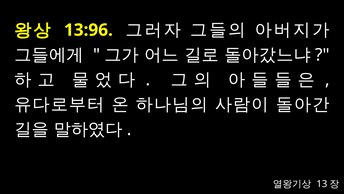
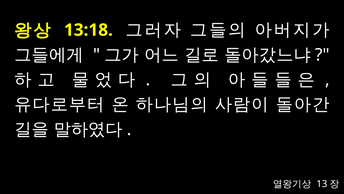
13:96: 13:96 -> 13:18
